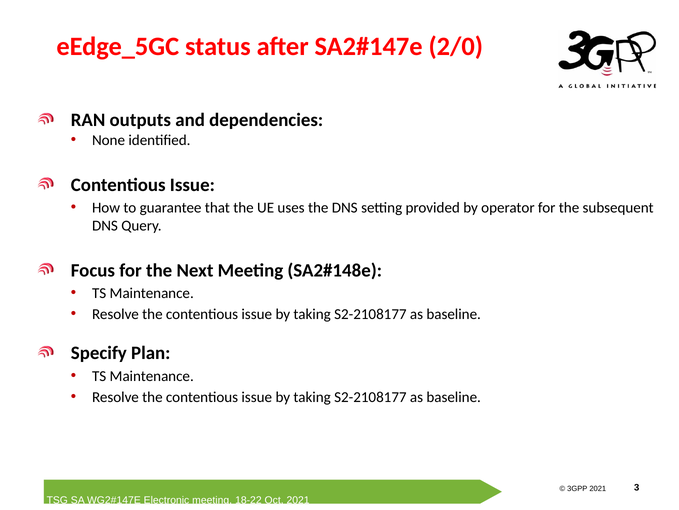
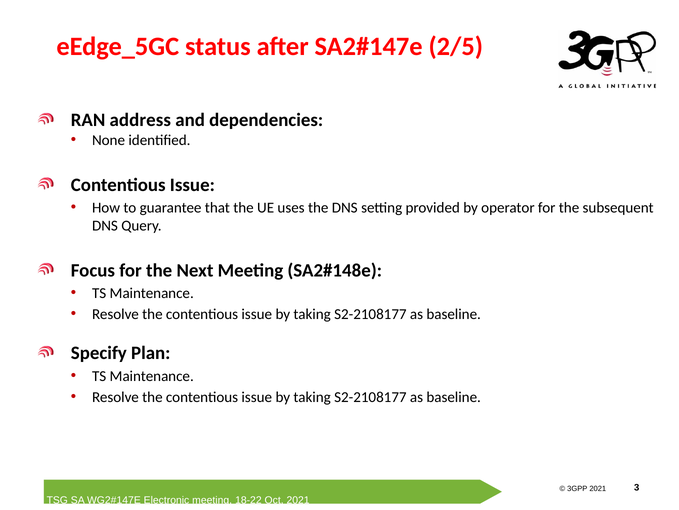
2/0: 2/0 -> 2/5
outputs: outputs -> address
